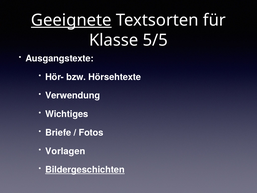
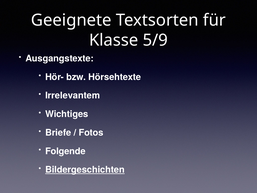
Geeignete underline: present -> none
5/5: 5/5 -> 5/9
Verwendung: Verwendung -> Irrelevantem
Vorlagen: Vorlagen -> Folgende
